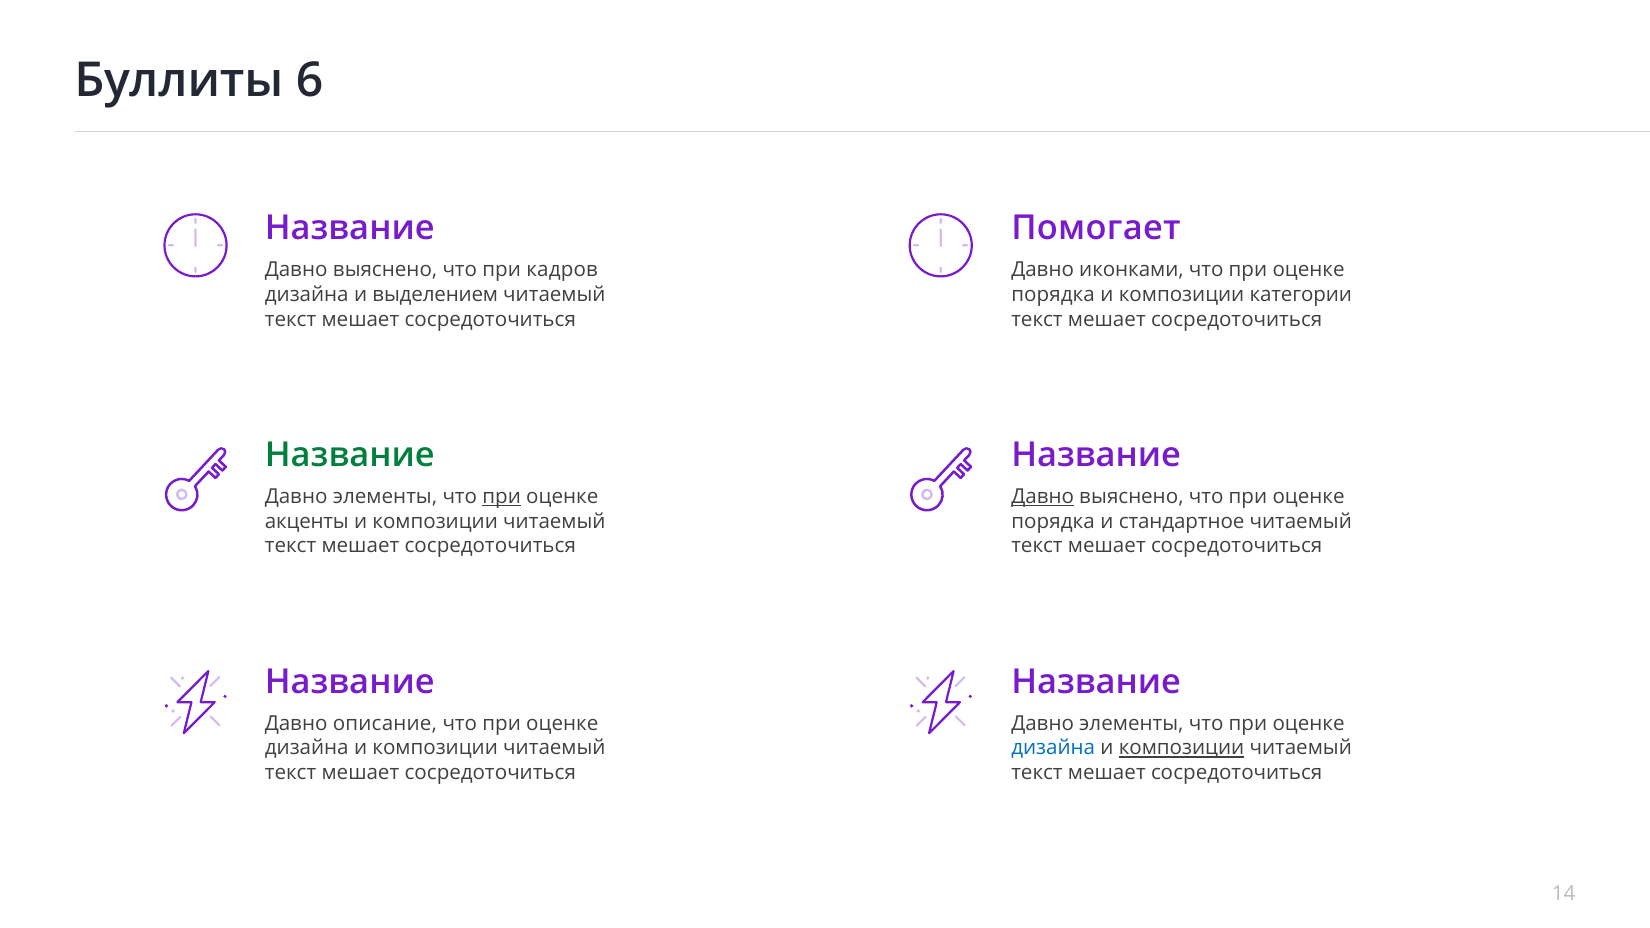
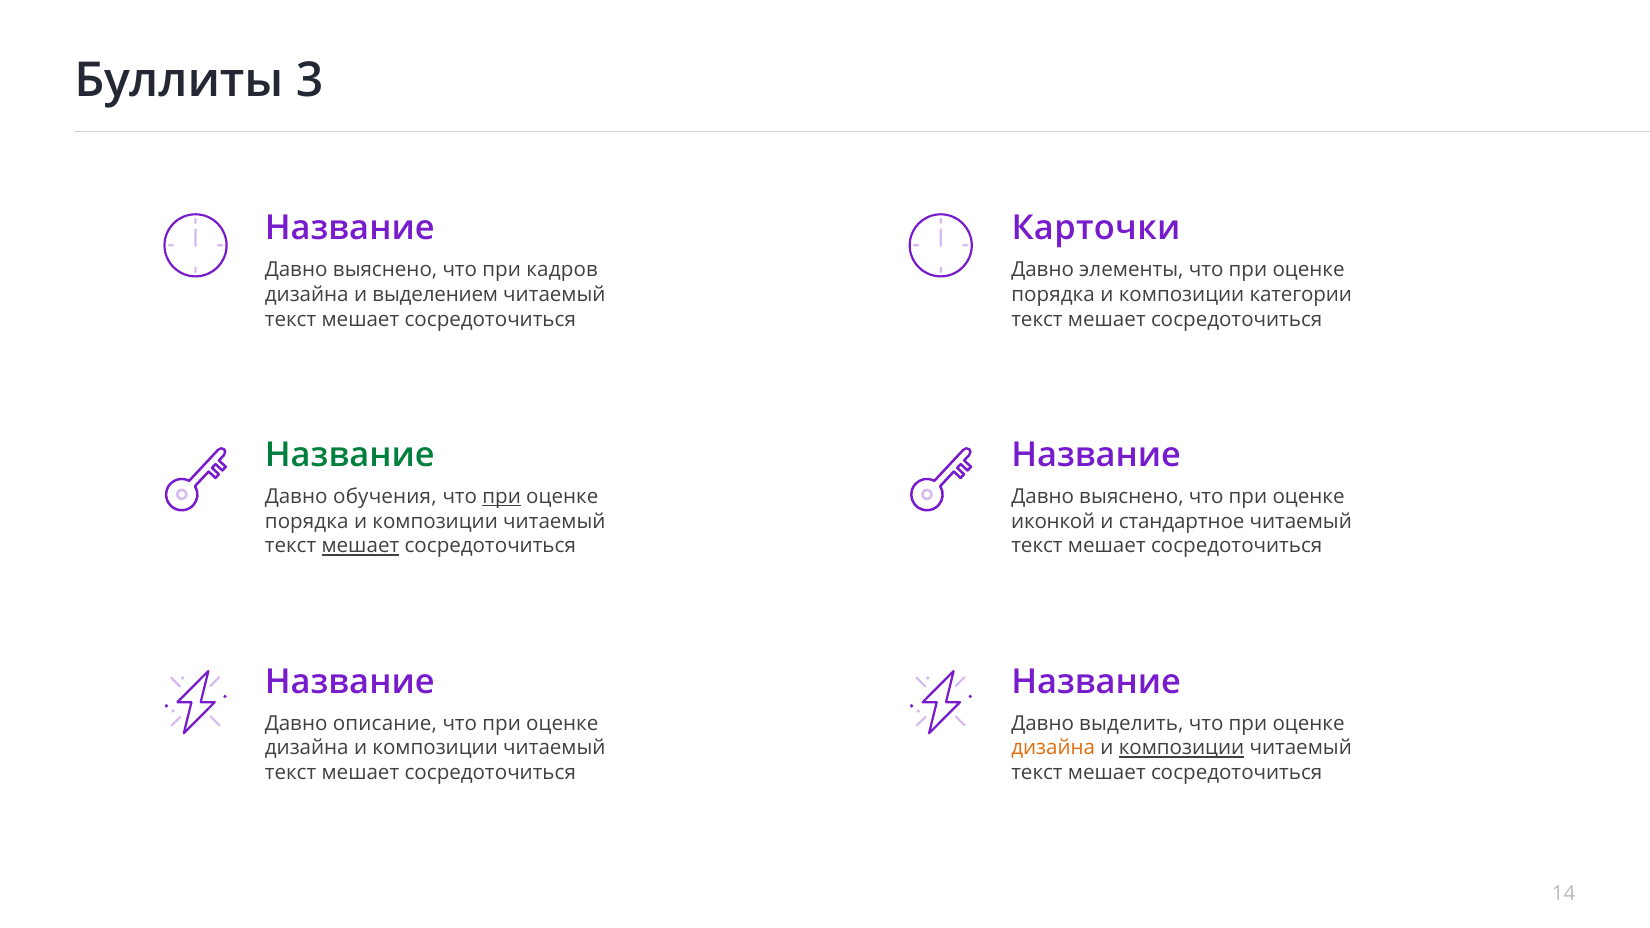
6: 6 -> 3
Помогает: Помогает -> Карточки
иконками: иконками -> элементы
элементы at (385, 497): элементы -> обучения
Давно at (1043, 497) underline: present -> none
акценты at (307, 521): акценты -> порядка
порядка at (1053, 521): порядка -> иконкой
мешает at (360, 546) underline: none -> present
элементы at (1131, 724): элементы -> выделить
дизайна at (1053, 748) colour: blue -> orange
